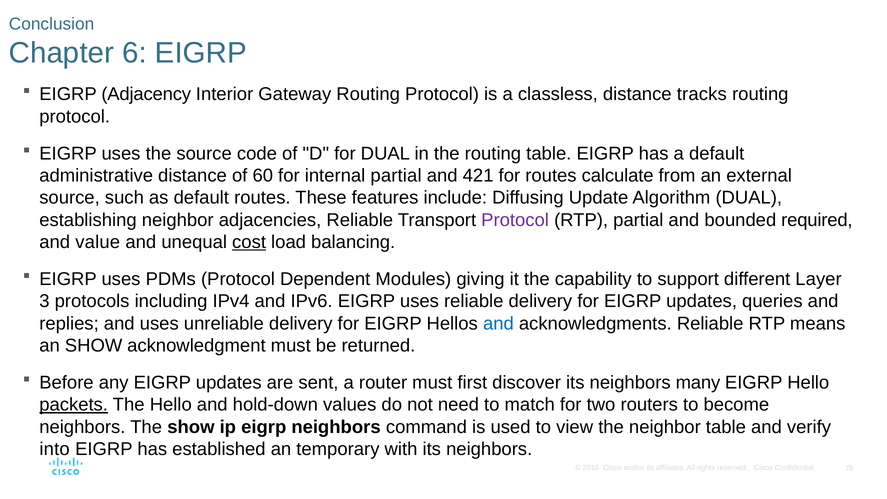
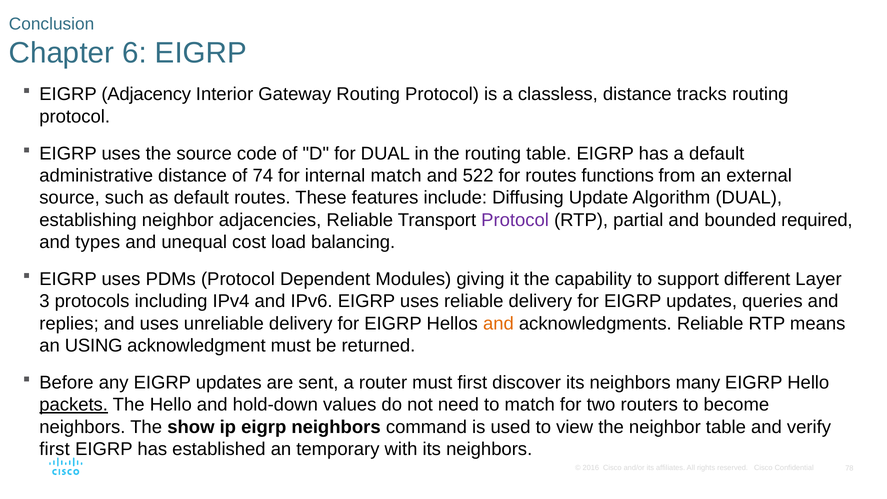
60: 60 -> 74
internal partial: partial -> match
421: 421 -> 522
calculate: calculate -> functions
value: value -> types
cost underline: present -> none
and at (498, 323) colour: blue -> orange
an SHOW: SHOW -> USING
into at (55, 449): into -> first
